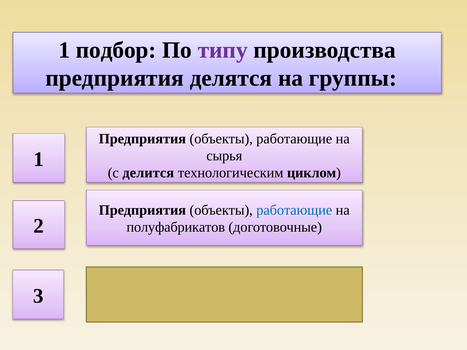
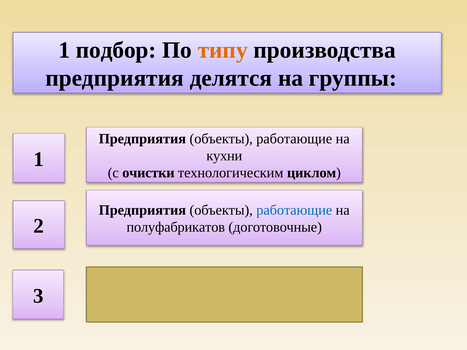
типу colour: purple -> orange
сырья: сырья -> кухни
делится: делится -> очистки
